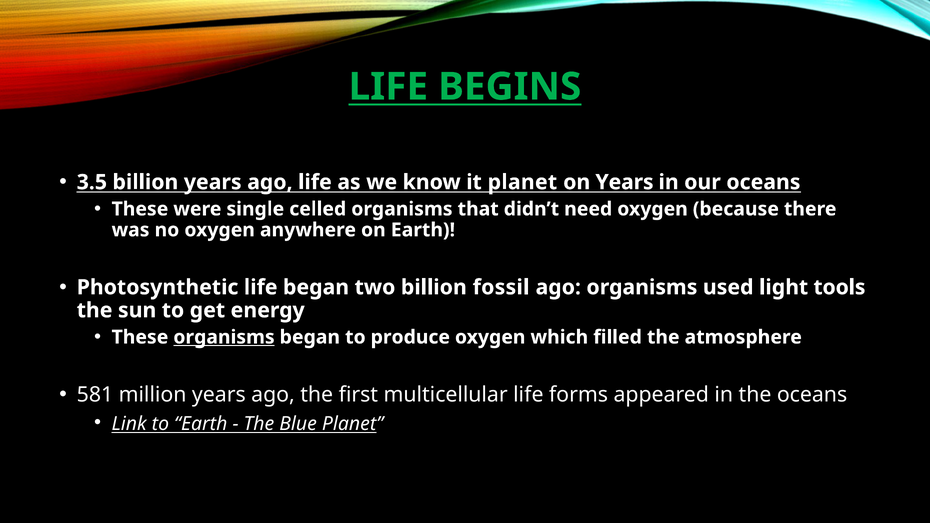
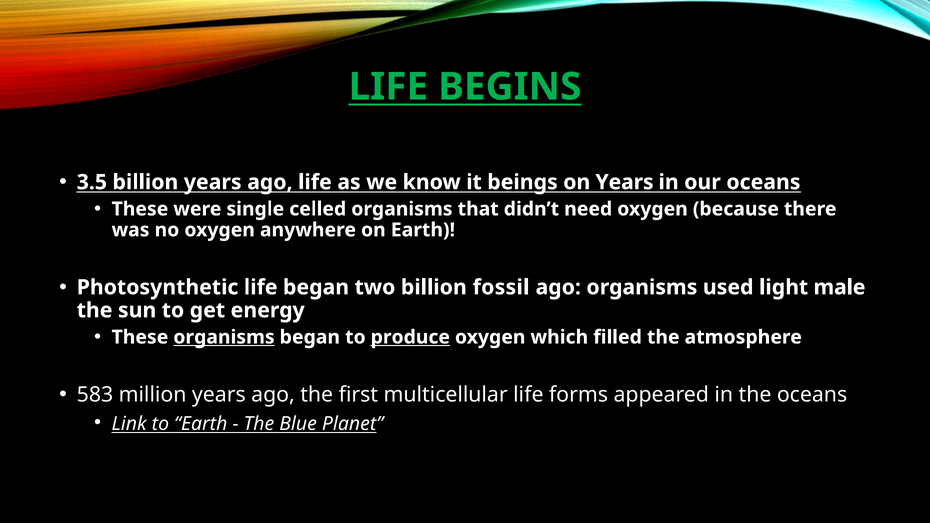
it planet: planet -> beings
tools: tools -> male
produce underline: none -> present
581: 581 -> 583
